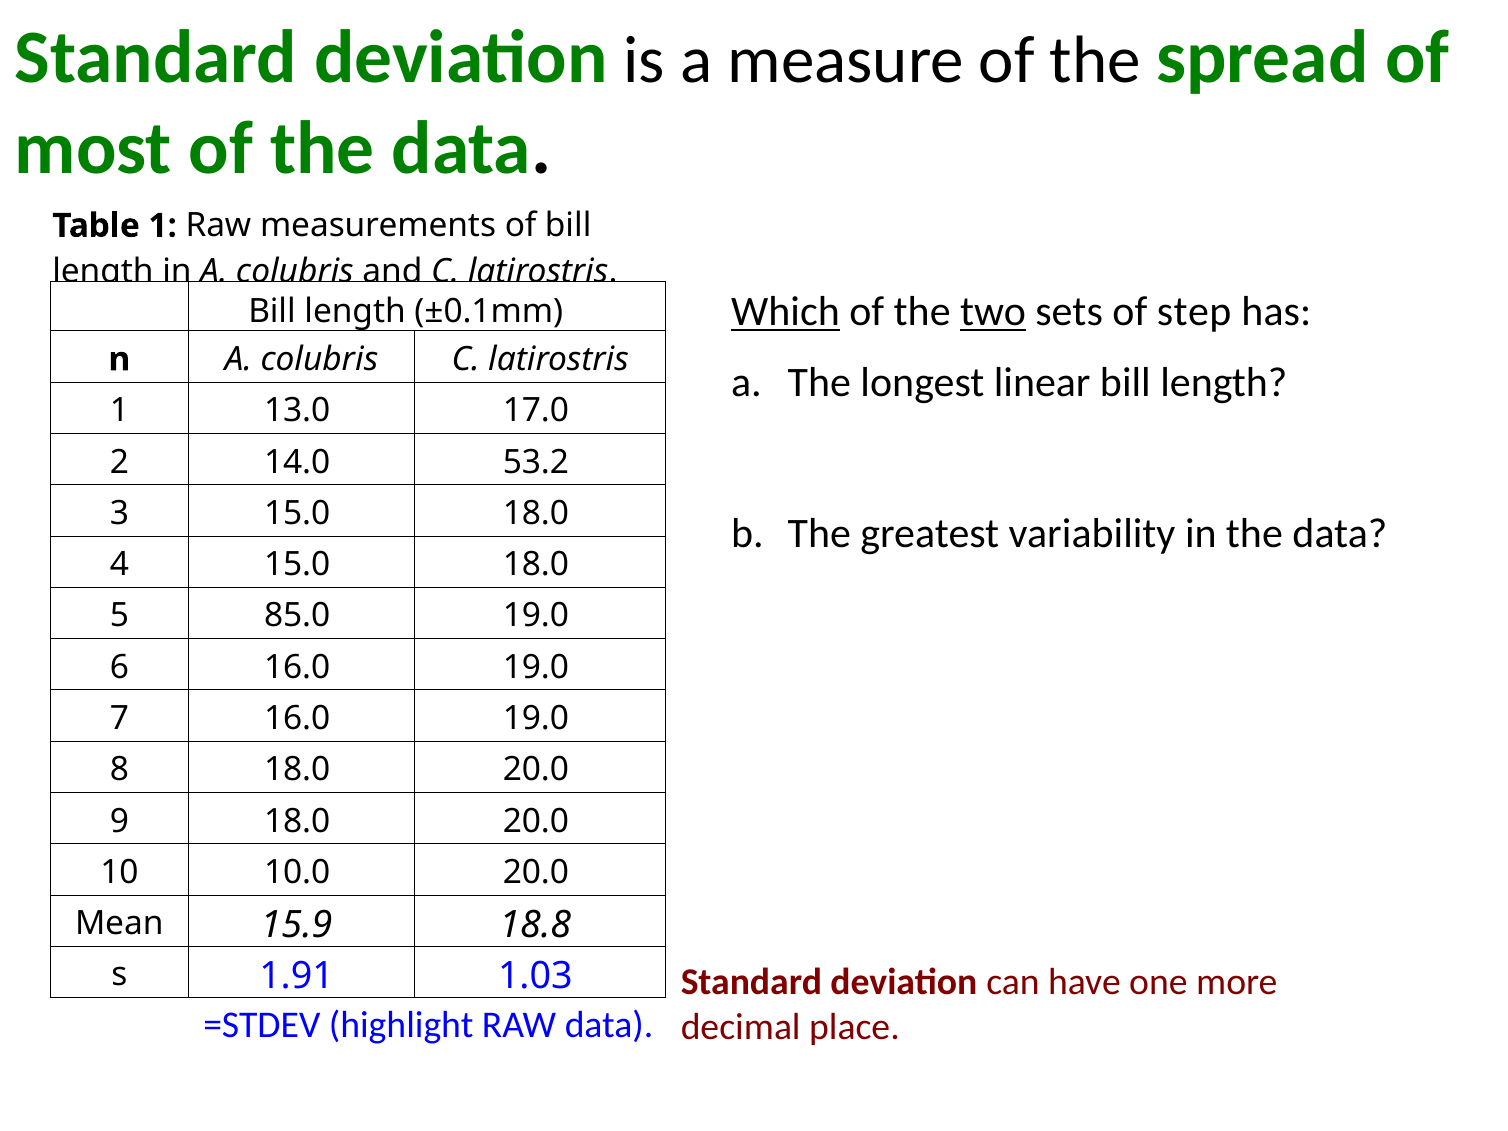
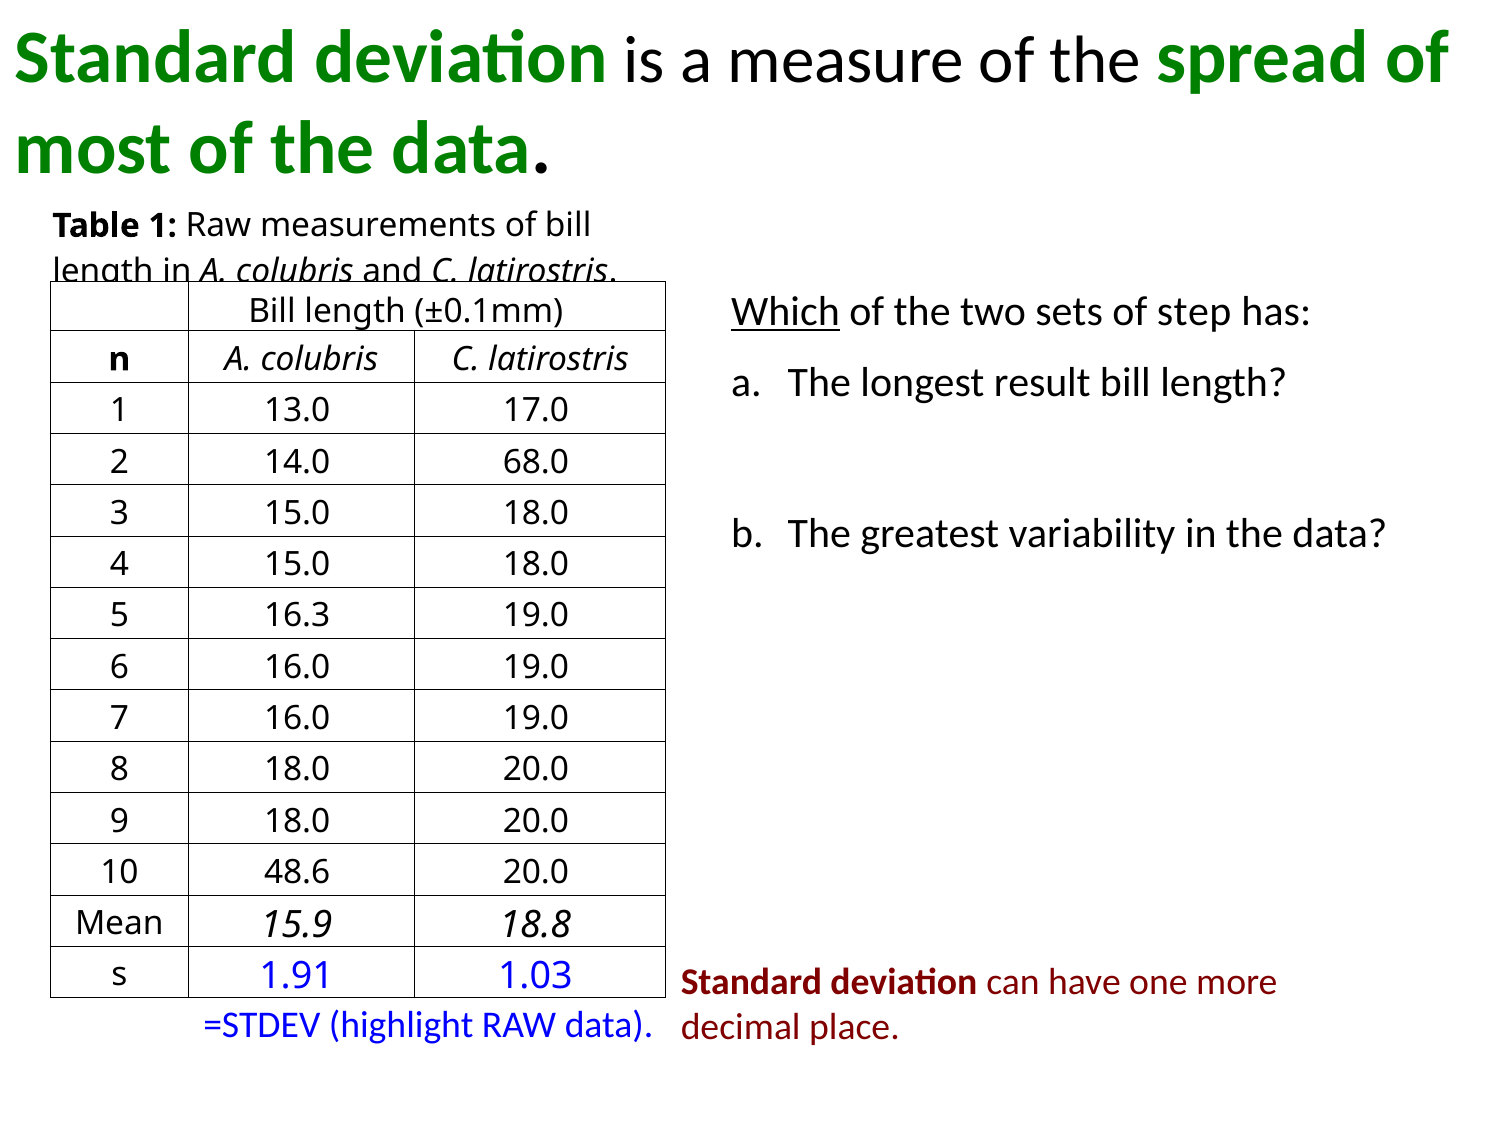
two underline: present -> none
linear: linear -> result
53.2: 53.2 -> 68.0
85.0: 85.0 -> 16.3
10.0: 10.0 -> 48.6
